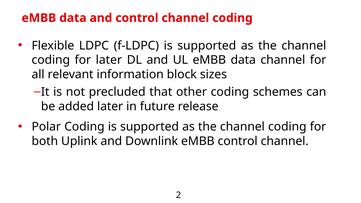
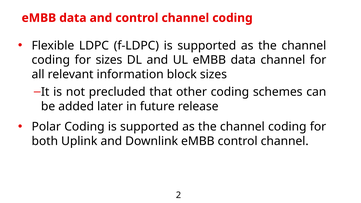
for later: later -> sizes
